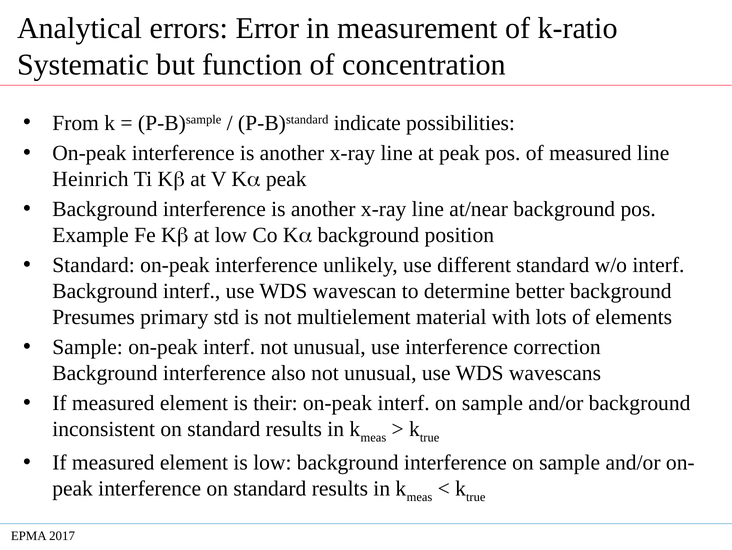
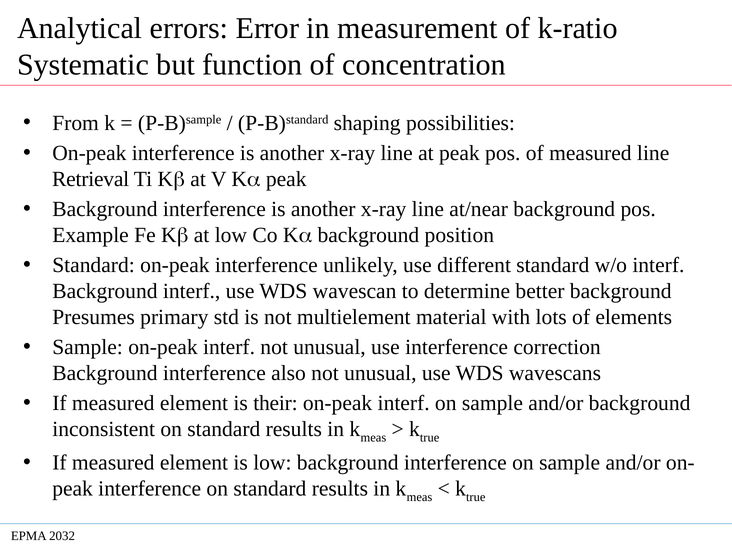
indicate: indicate -> shaping
Heinrich: Heinrich -> Retrieval
2017: 2017 -> 2032
